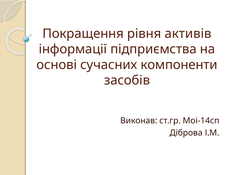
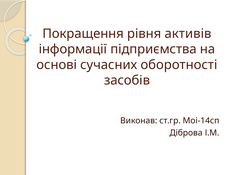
компоненти: компоненти -> оборотності
